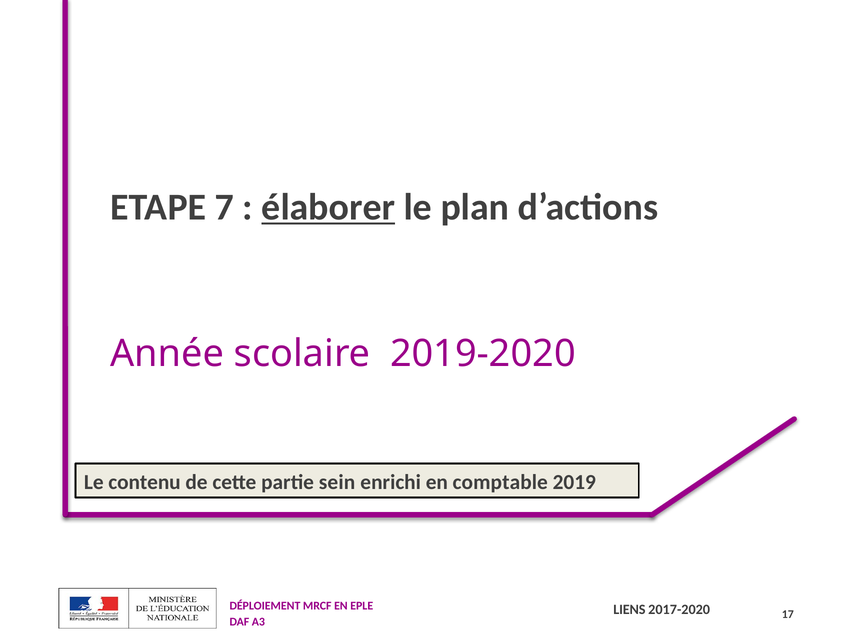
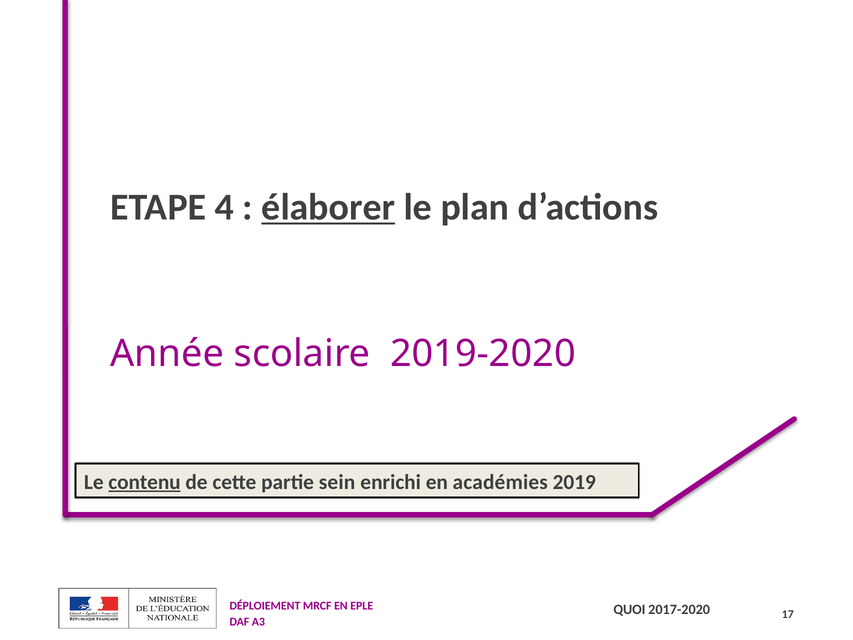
7: 7 -> 4
contenu underline: none -> present
comptable: comptable -> académies
LIENS: LIENS -> QUOI
